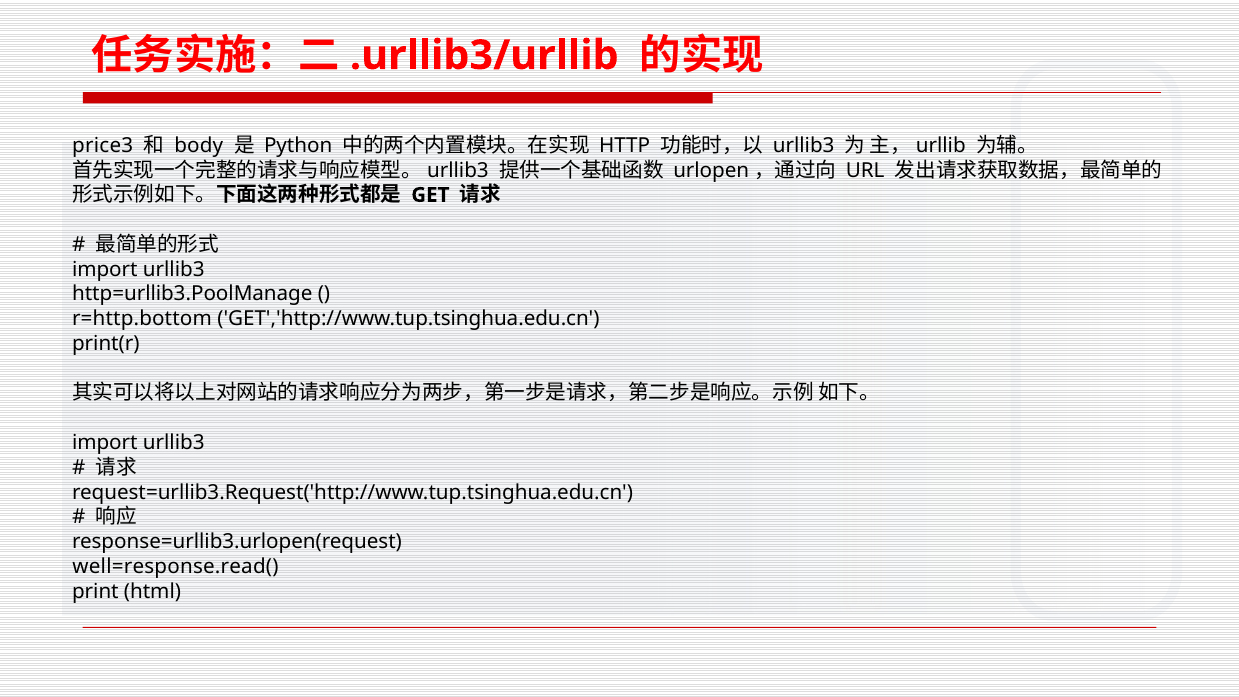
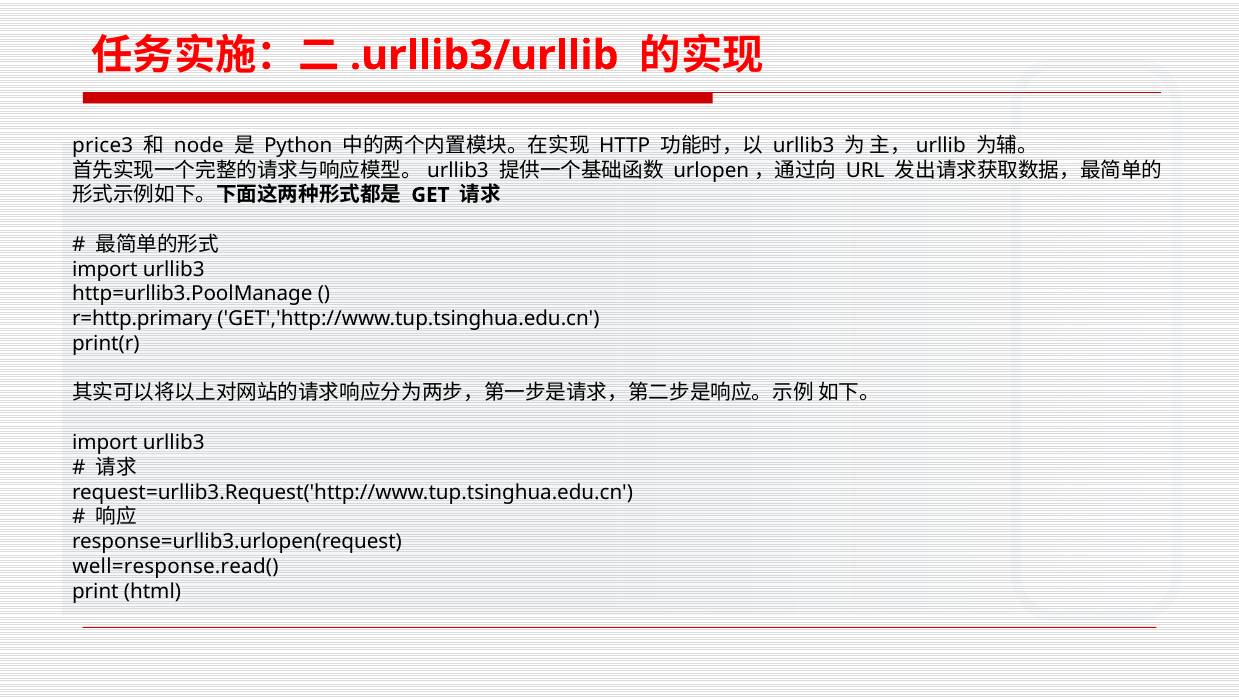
body: body -> node
r=http.bottom: r=http.bottom -> r=http.primary
